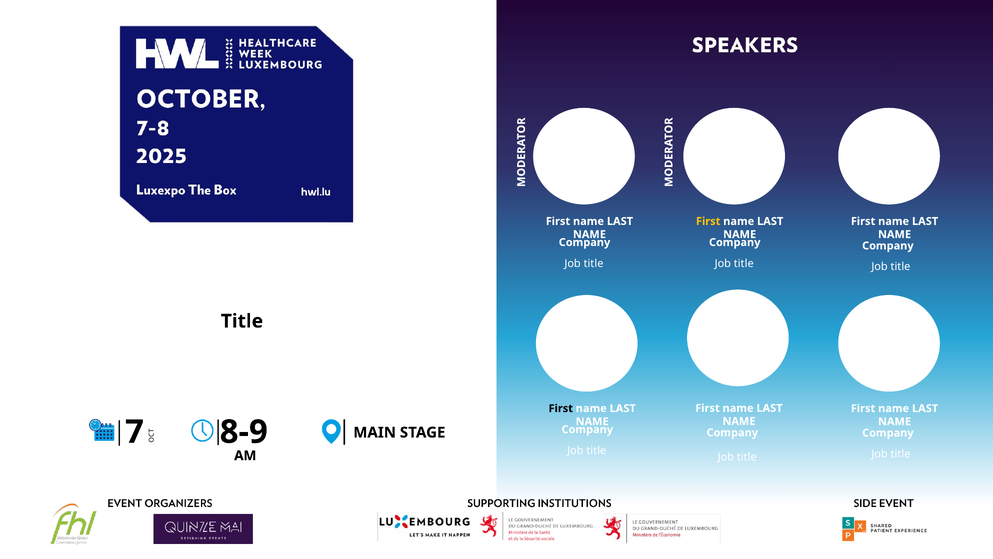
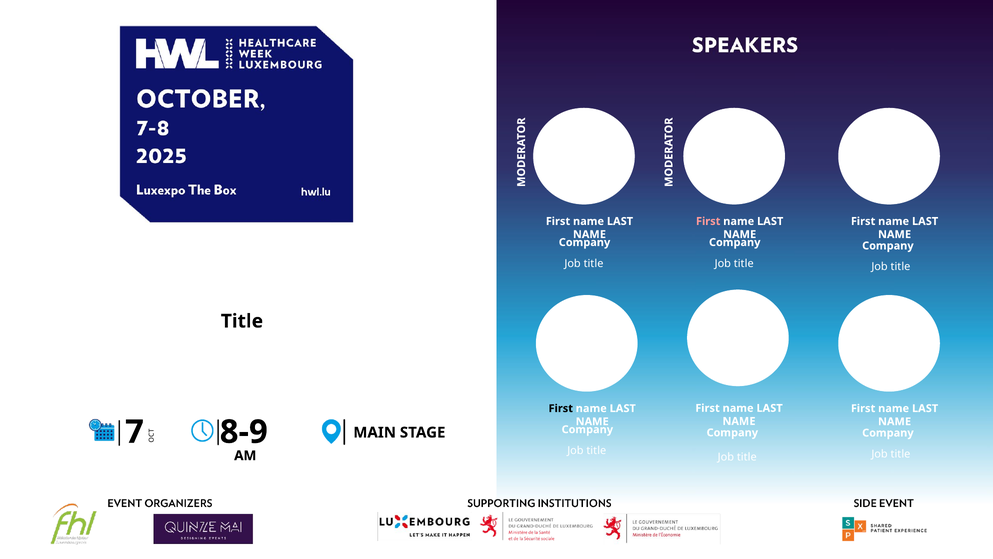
First at (708, 221) colour: yellow -> pink
